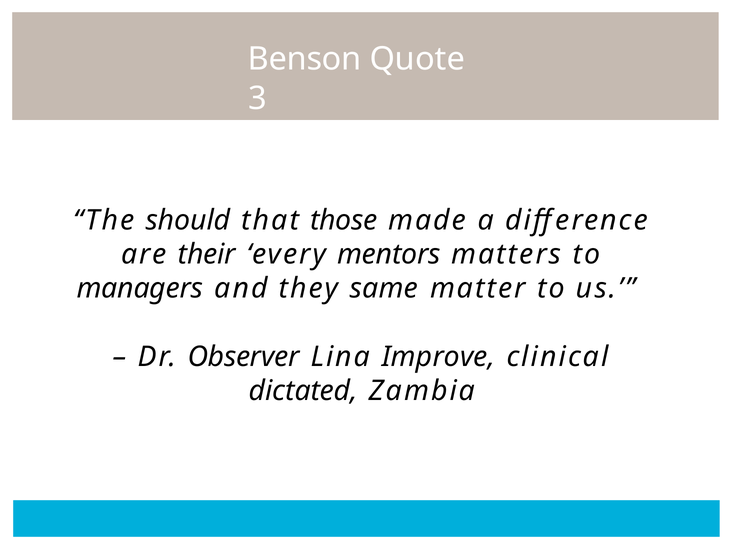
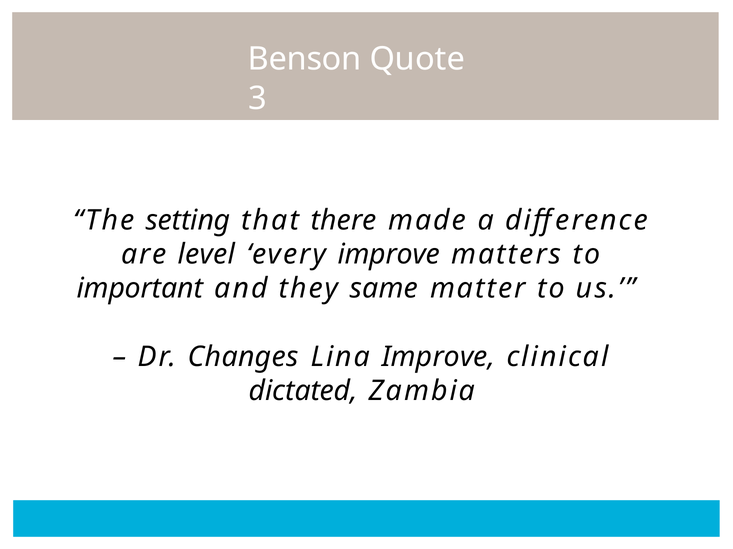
should: should -> setting
those: those -> there
their: their -> level
every mentors: mentors -> improve
managers: managers -> important
Observer: Observer -> Changes
